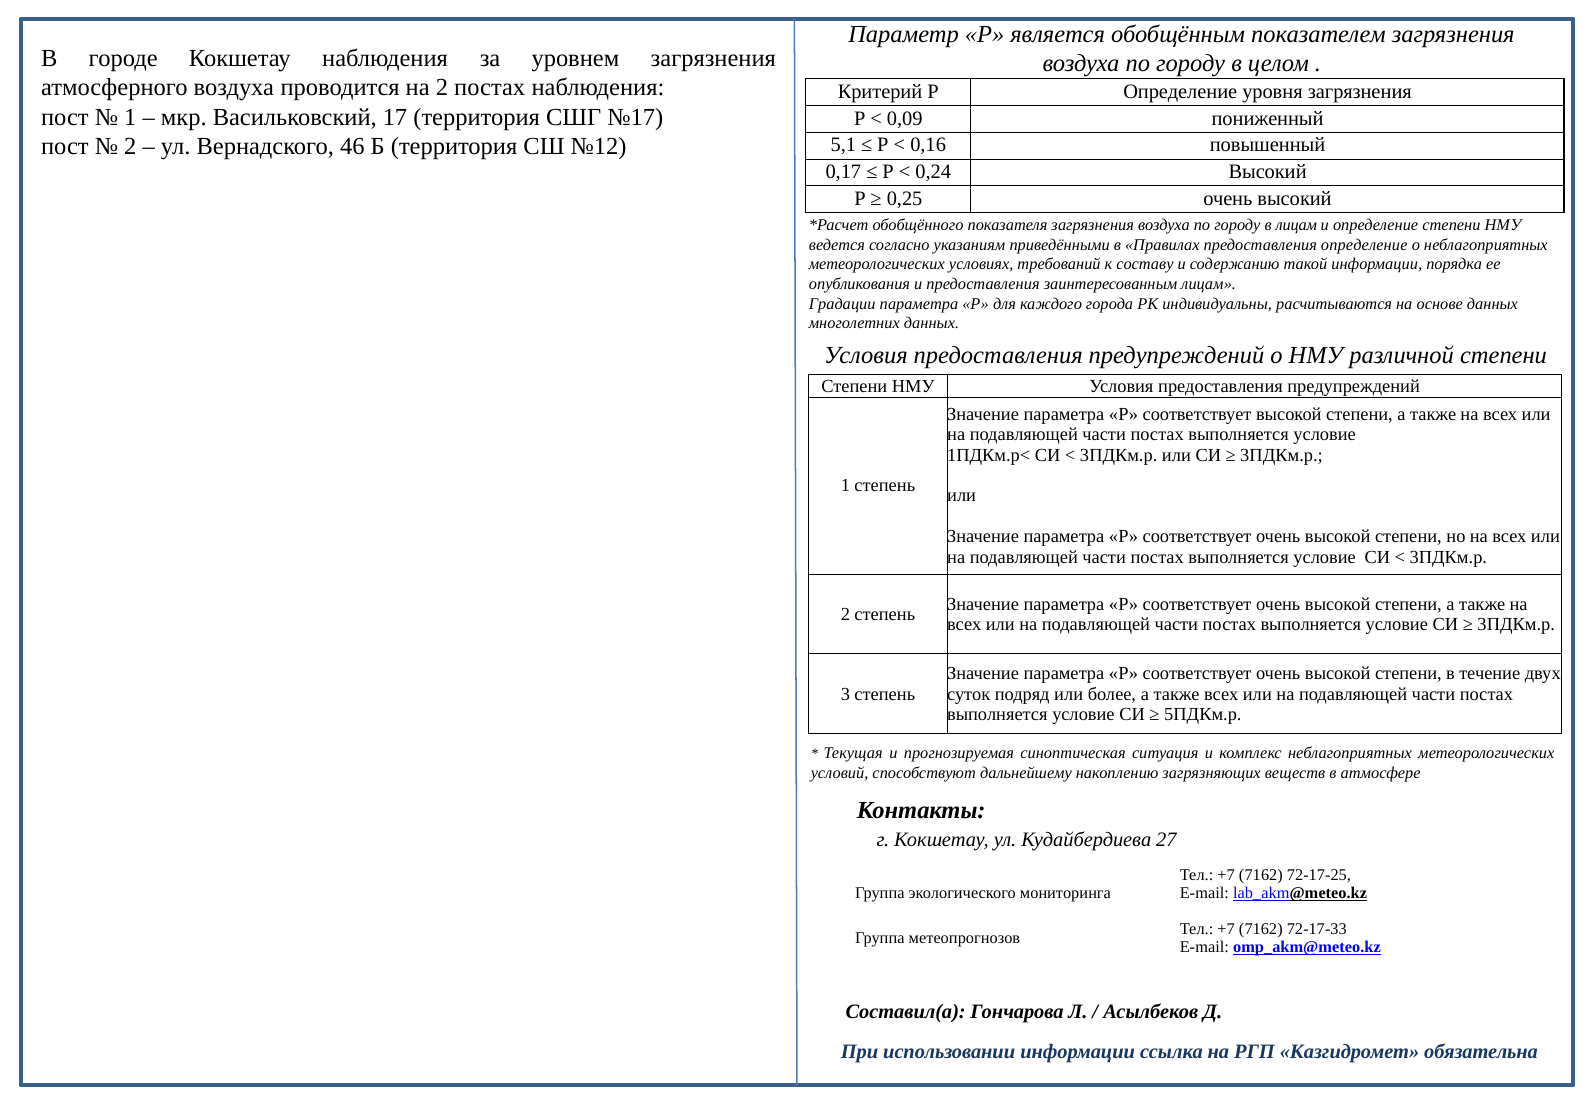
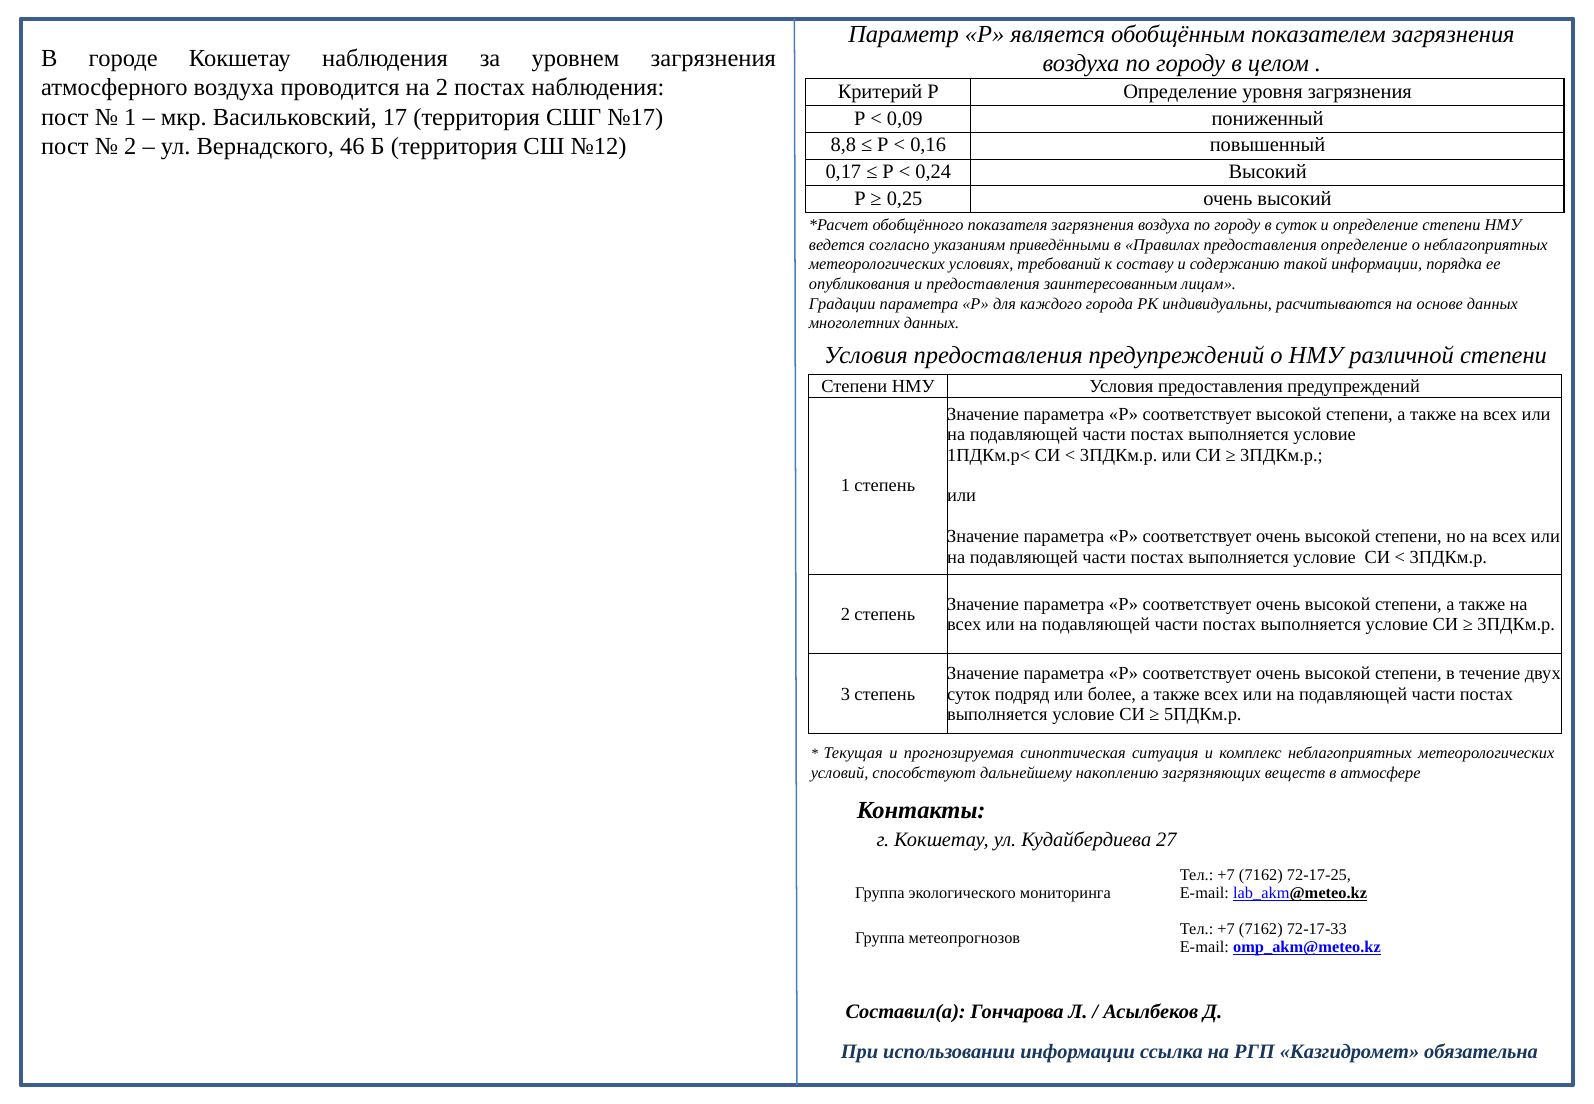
5,1: 5,1 -> 8,8
в лицам: лицам -> суток
